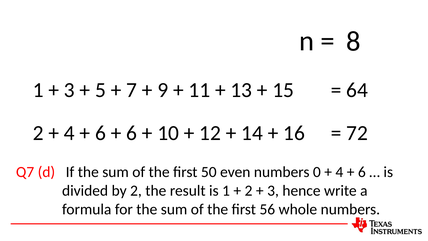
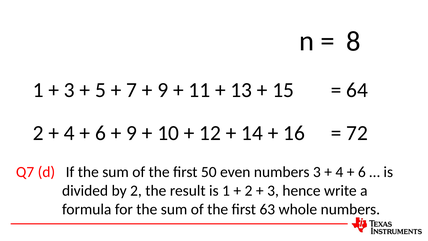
6 at (132, 133): 6 -> 9
numbers 0: 0 -> 3
56: 56 -> 63
